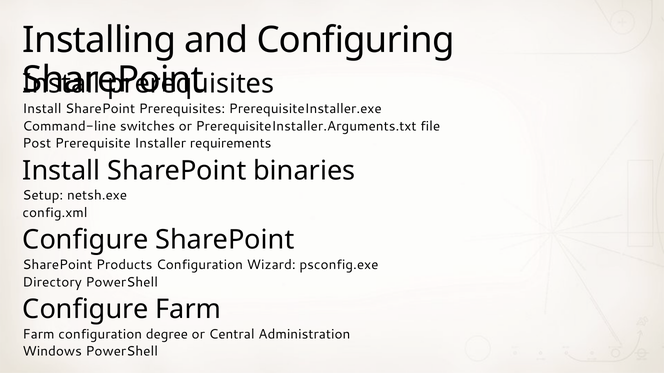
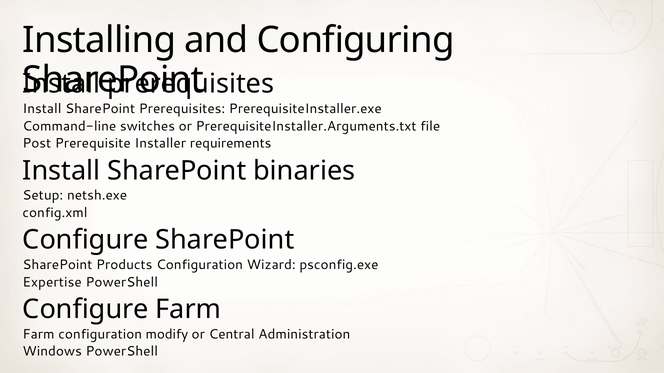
Directory: Directory -> Expertise
degree: degree -> modify
